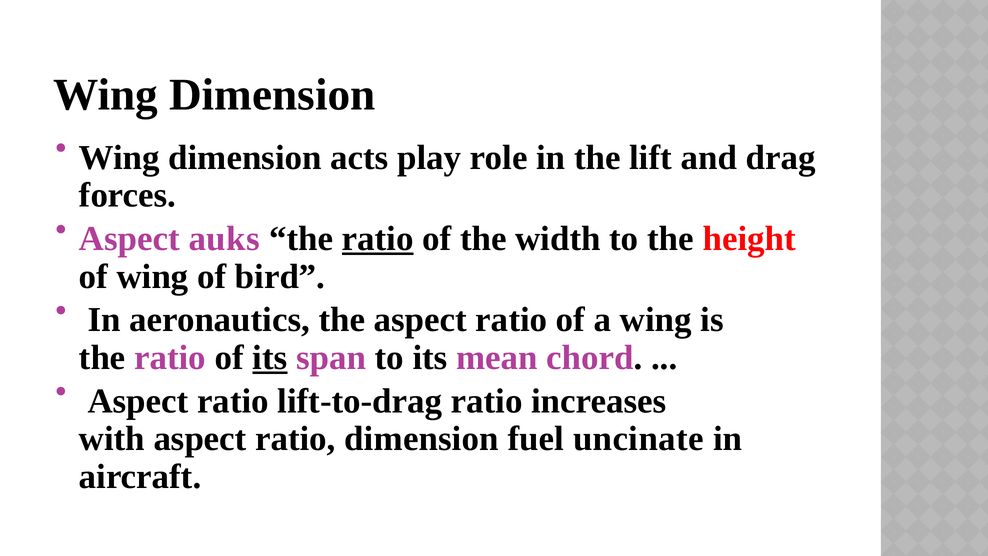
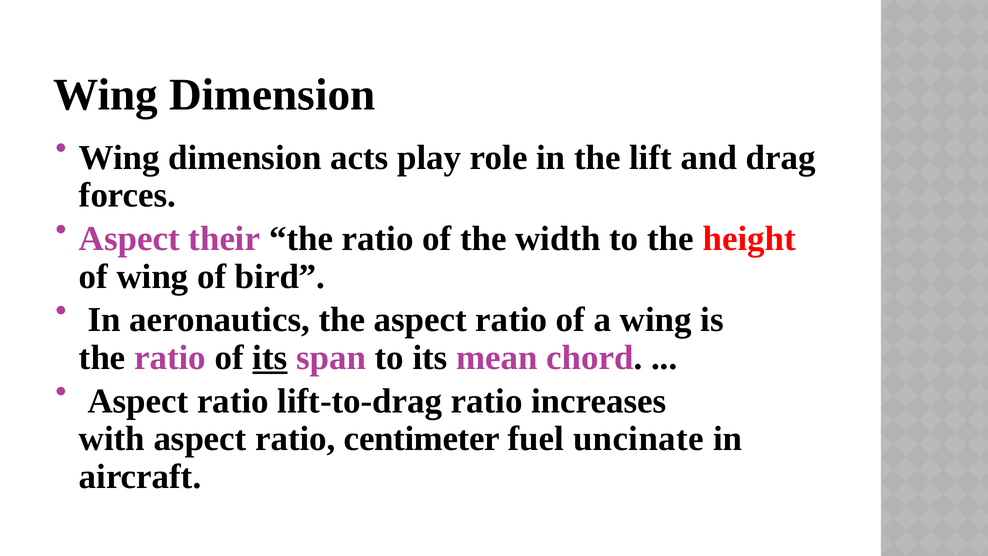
auks: auks -> their
ratio at (378, 239) underline: present -> none
ratio dimension: dimension -> centimeter
